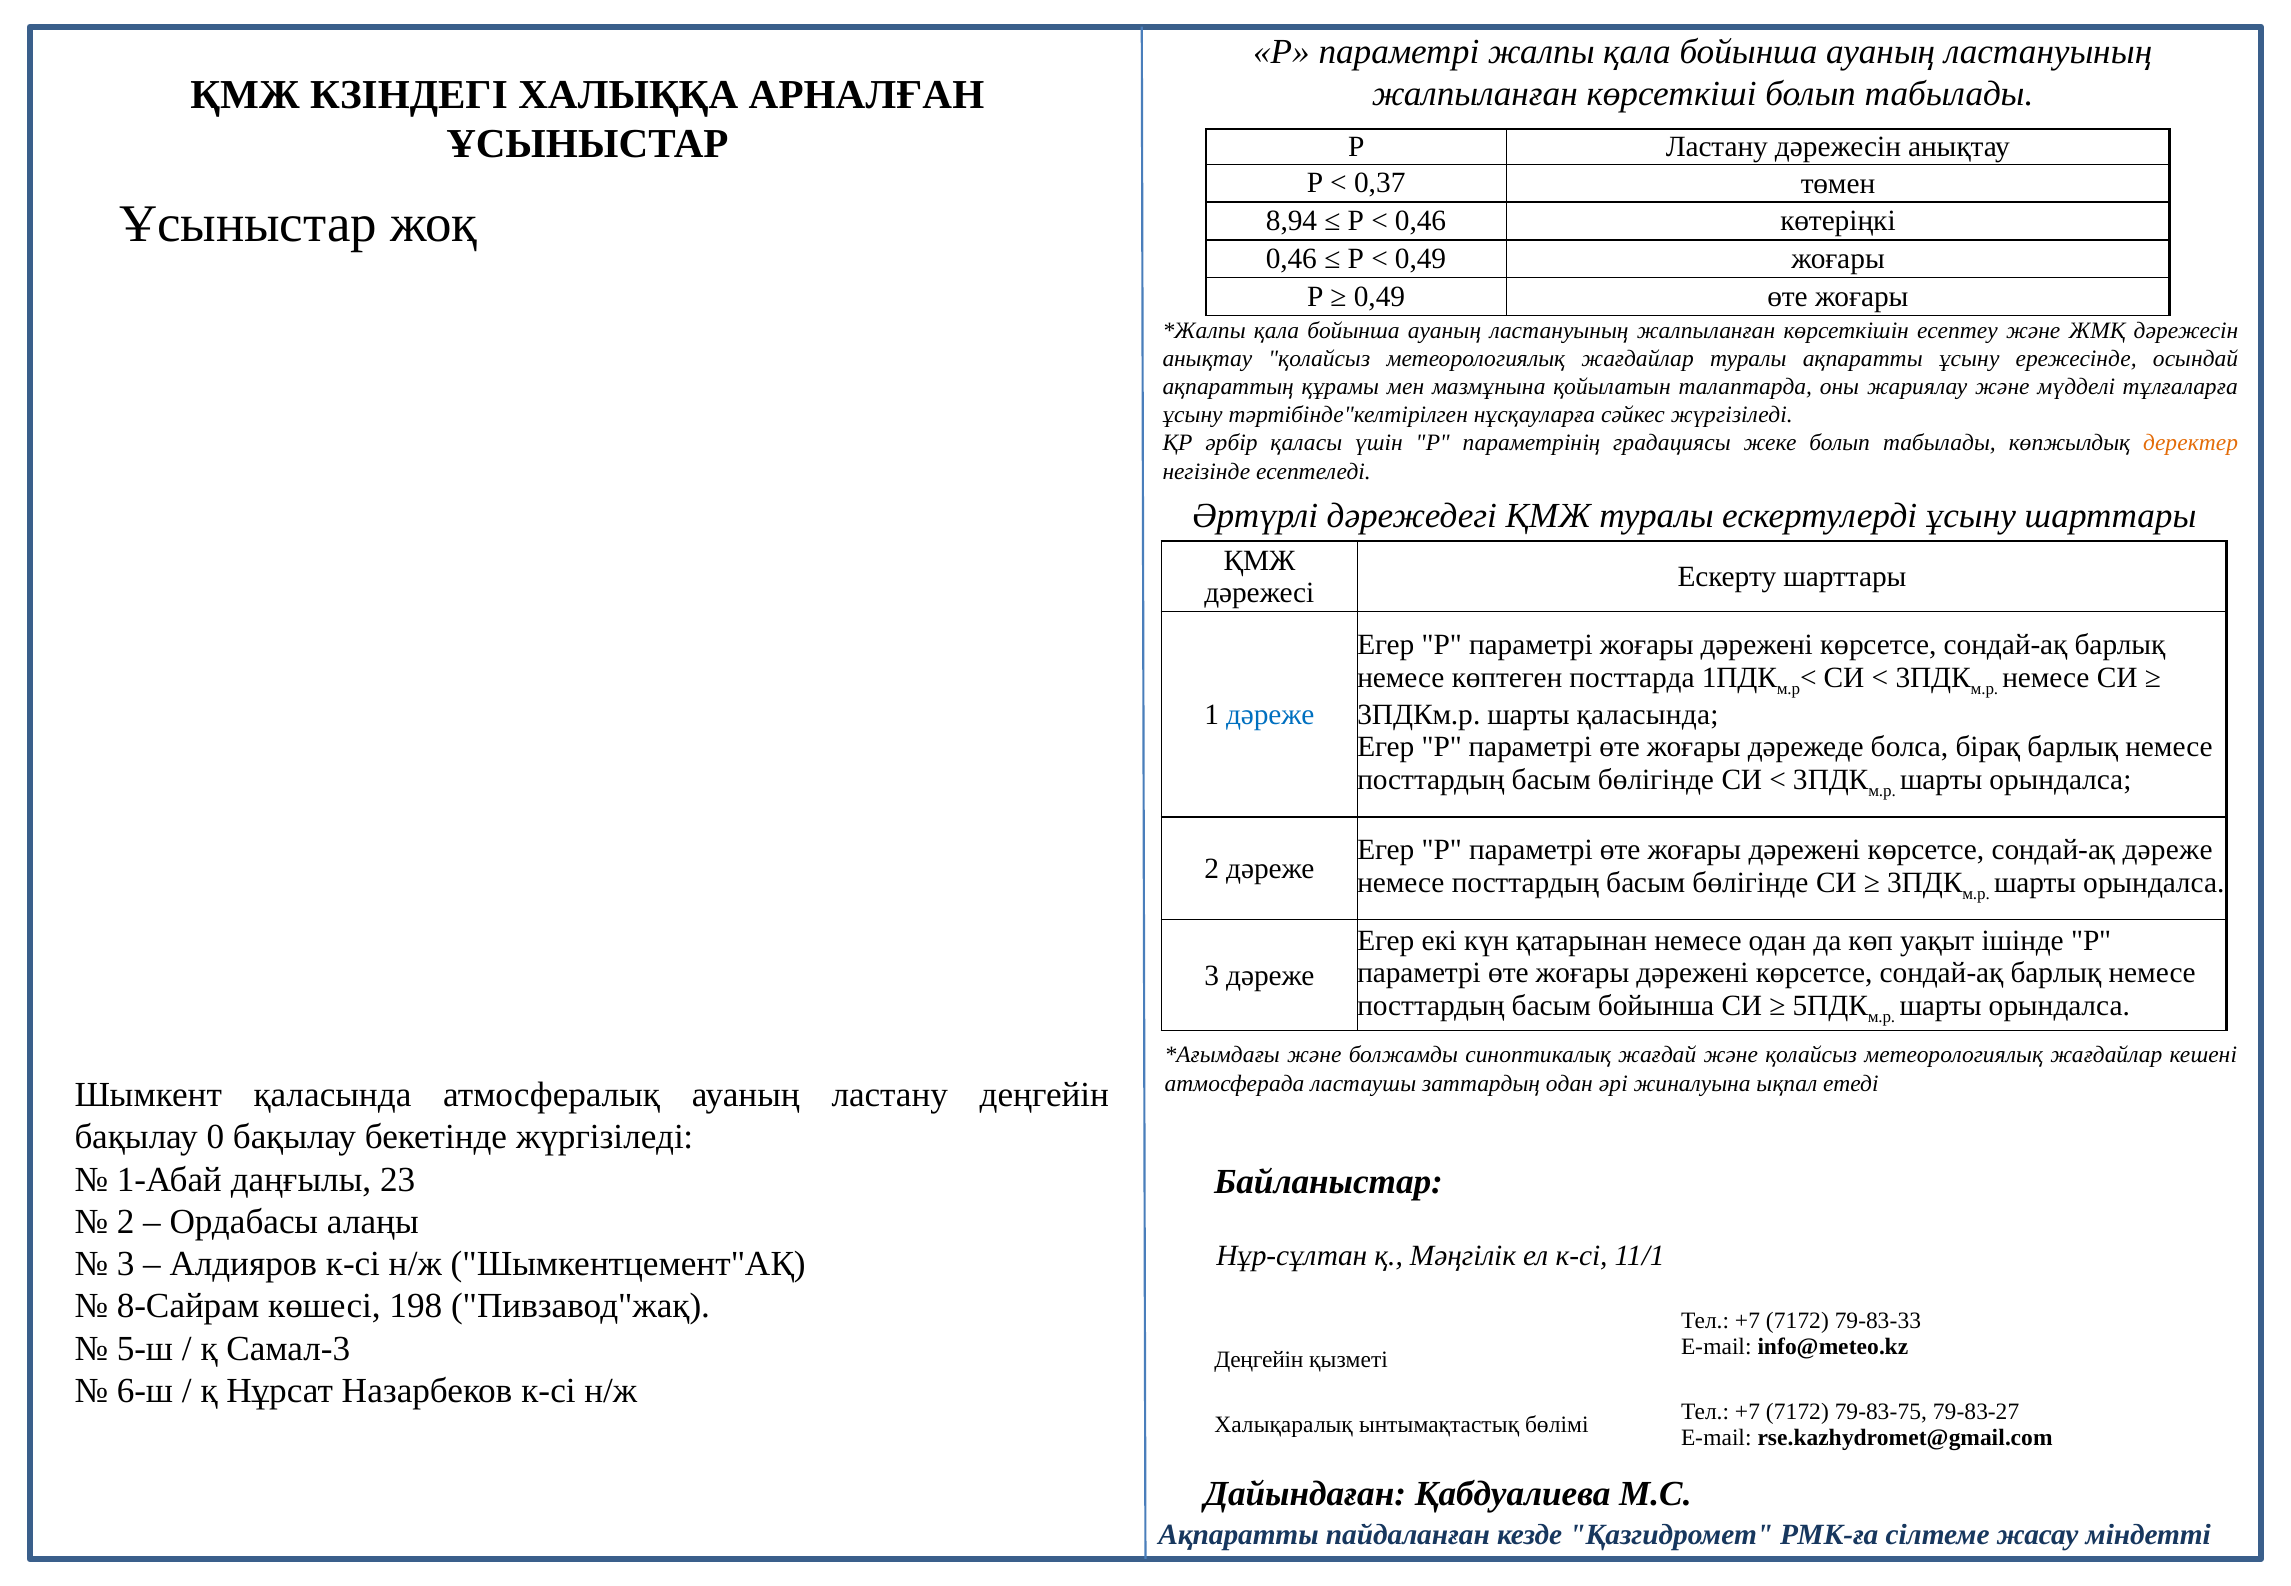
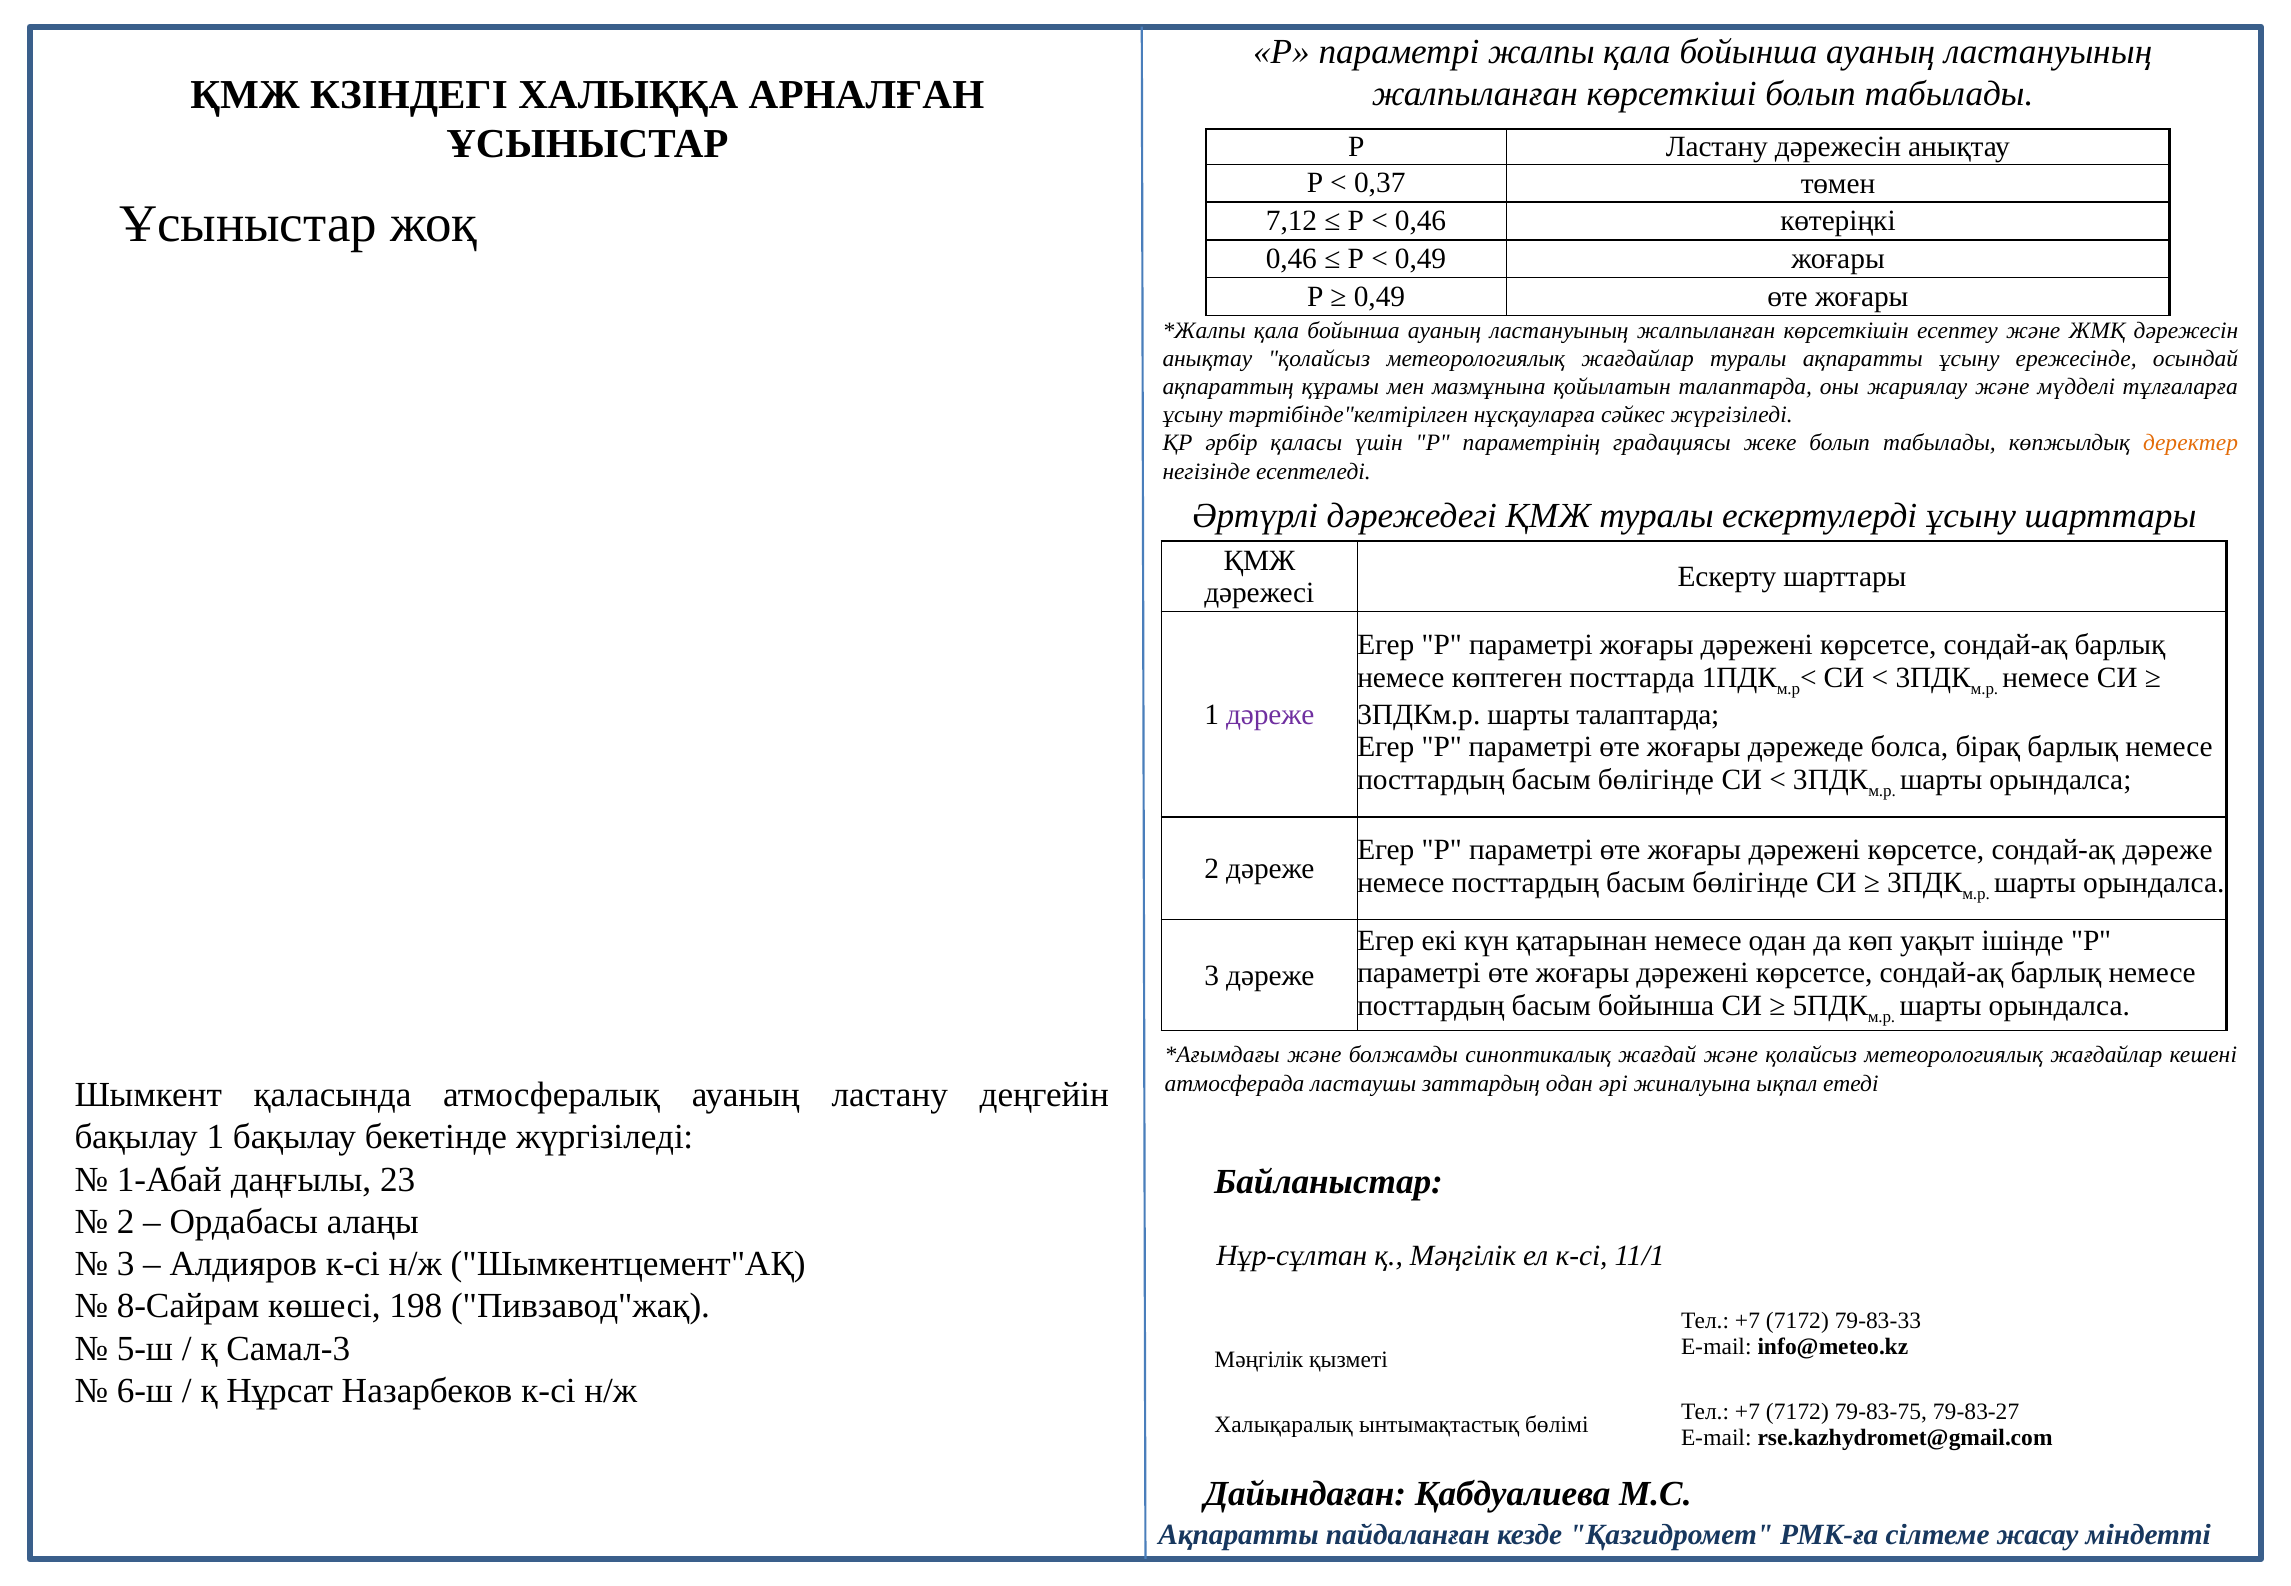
8,94: 8,94 -> 7,12
дәреже at (1270, 715) colour: blue -> purple
шарты қаласында: қаласында -> талаптарда
бақылау 0: 0 -> 1
Деңгейін at (1259, 1360): Деңгейін -> Мәңгілік
